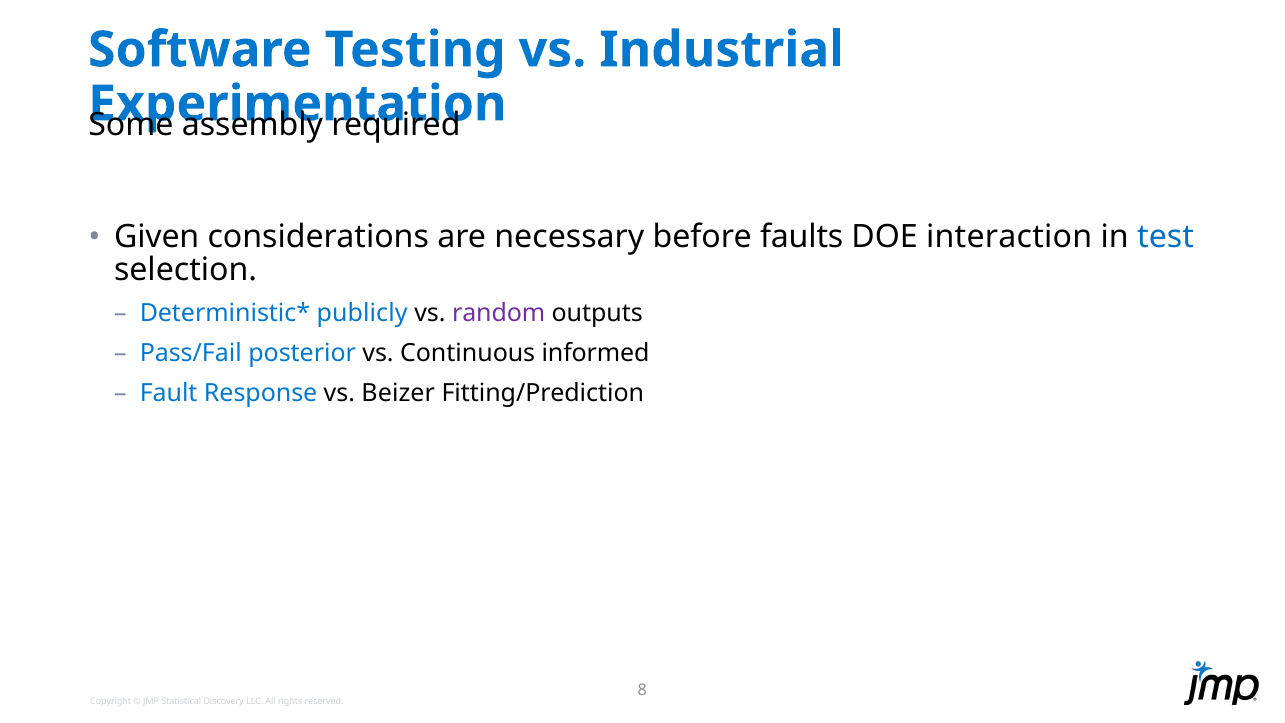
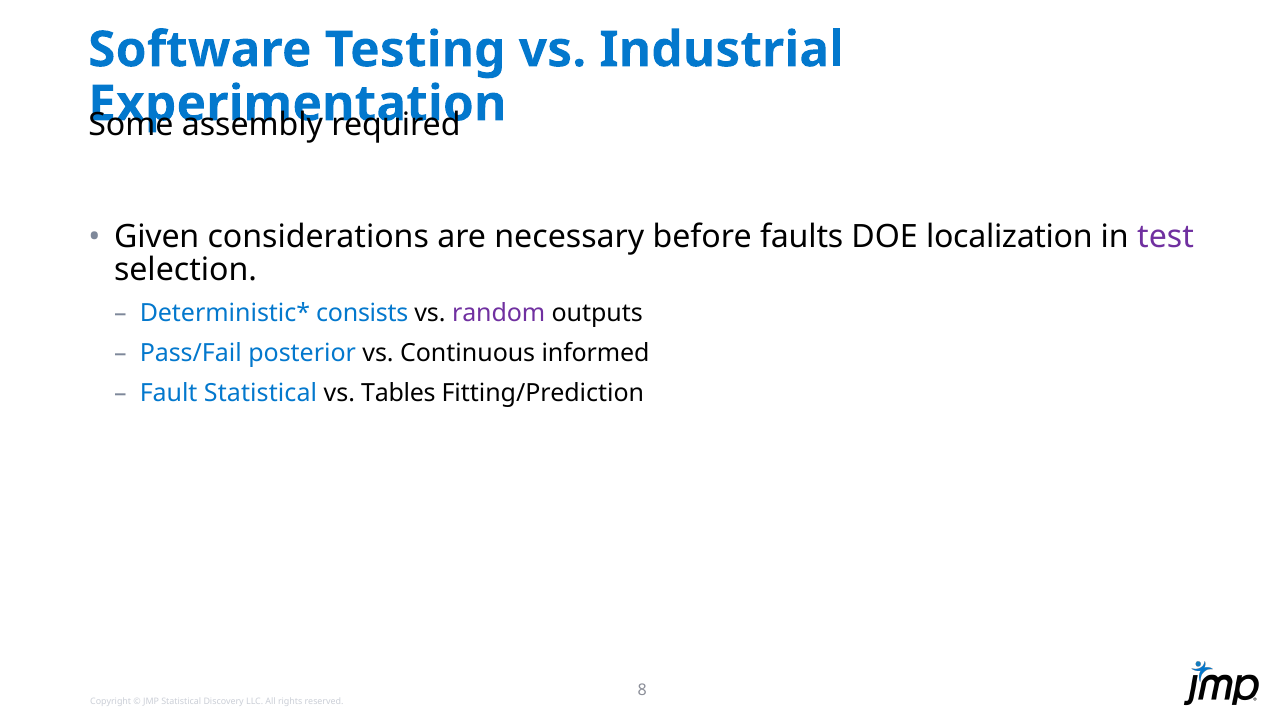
interaction: interaction -> localization
test colour: blue -> purple
publicly: publicly -> consists
Fault Response: Response -> Statistical
Beizer: Beizer -> Tables
